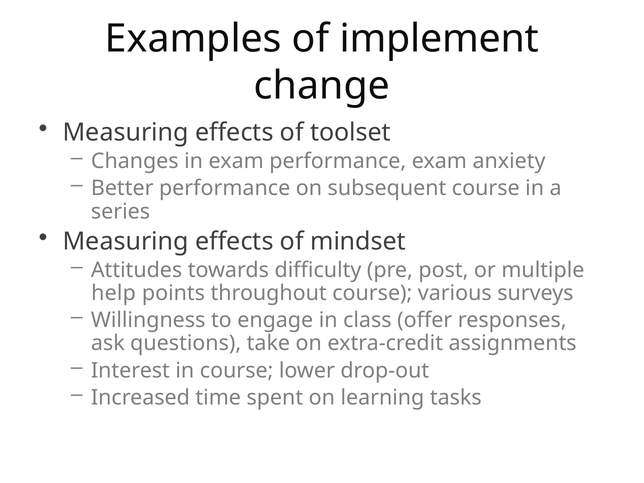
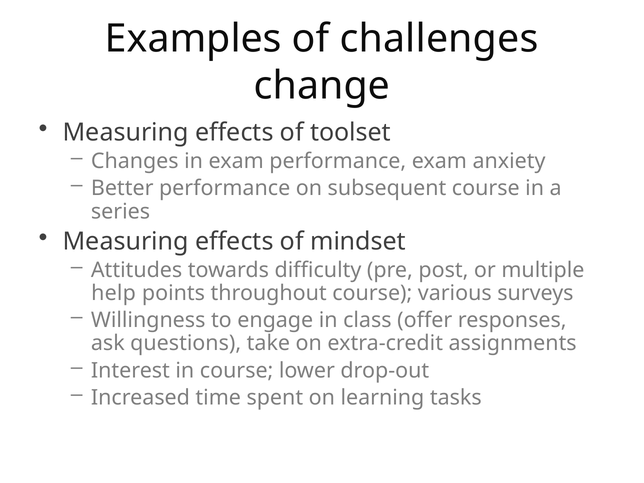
implement: implement -> challenges
